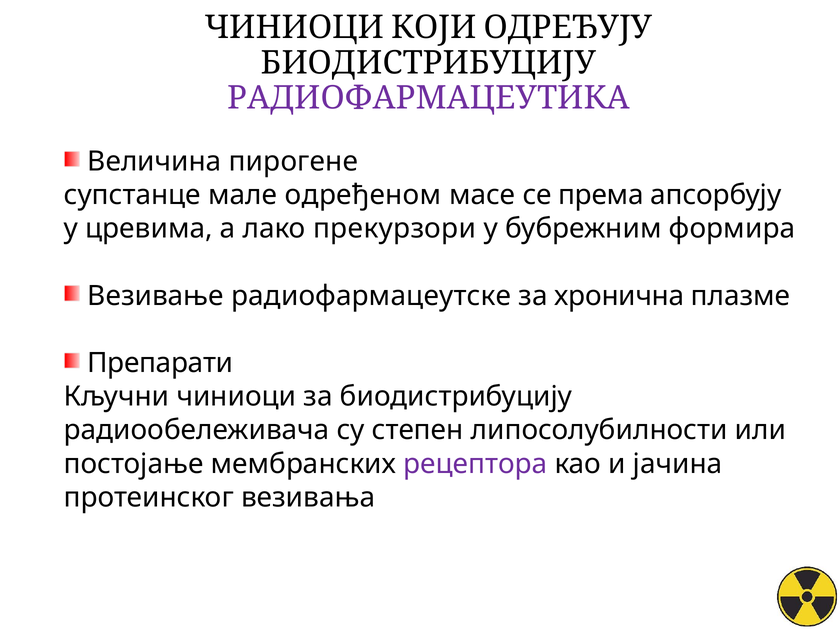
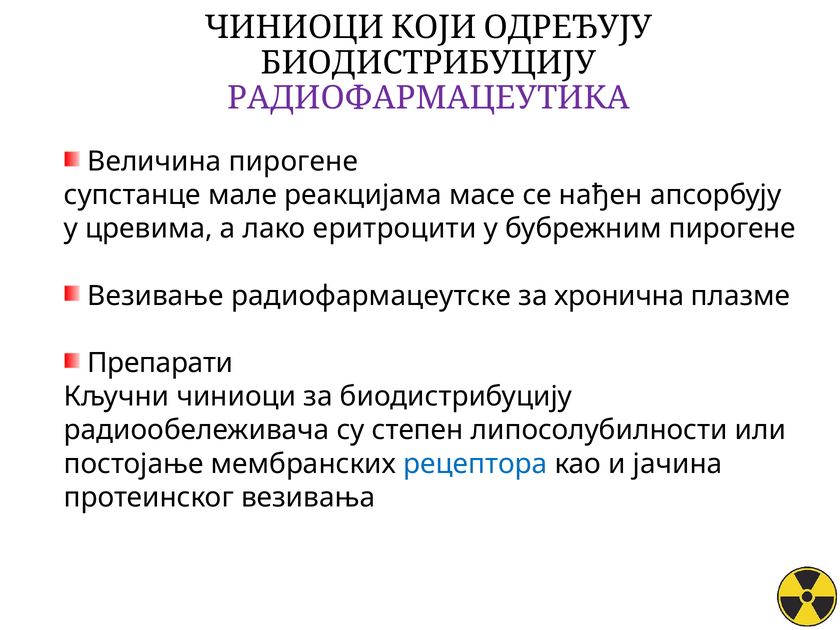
одређеном: одређеном -> реакцијама
према: према -> нађен
прекурзори: прекурзори -> еритроцити
бубрежним формира: формира -> пирогене
рецептора colour: purple -> blue
